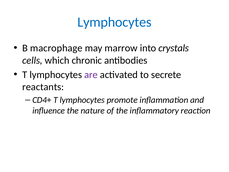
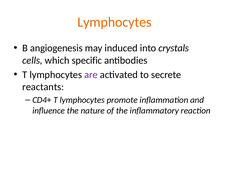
Lymphocytes at (114, 22) colour: blue -> orange
macrophage: macrophage -> angiogenesis
marrow: marrow -> induced
chronic: chronic -> specific
